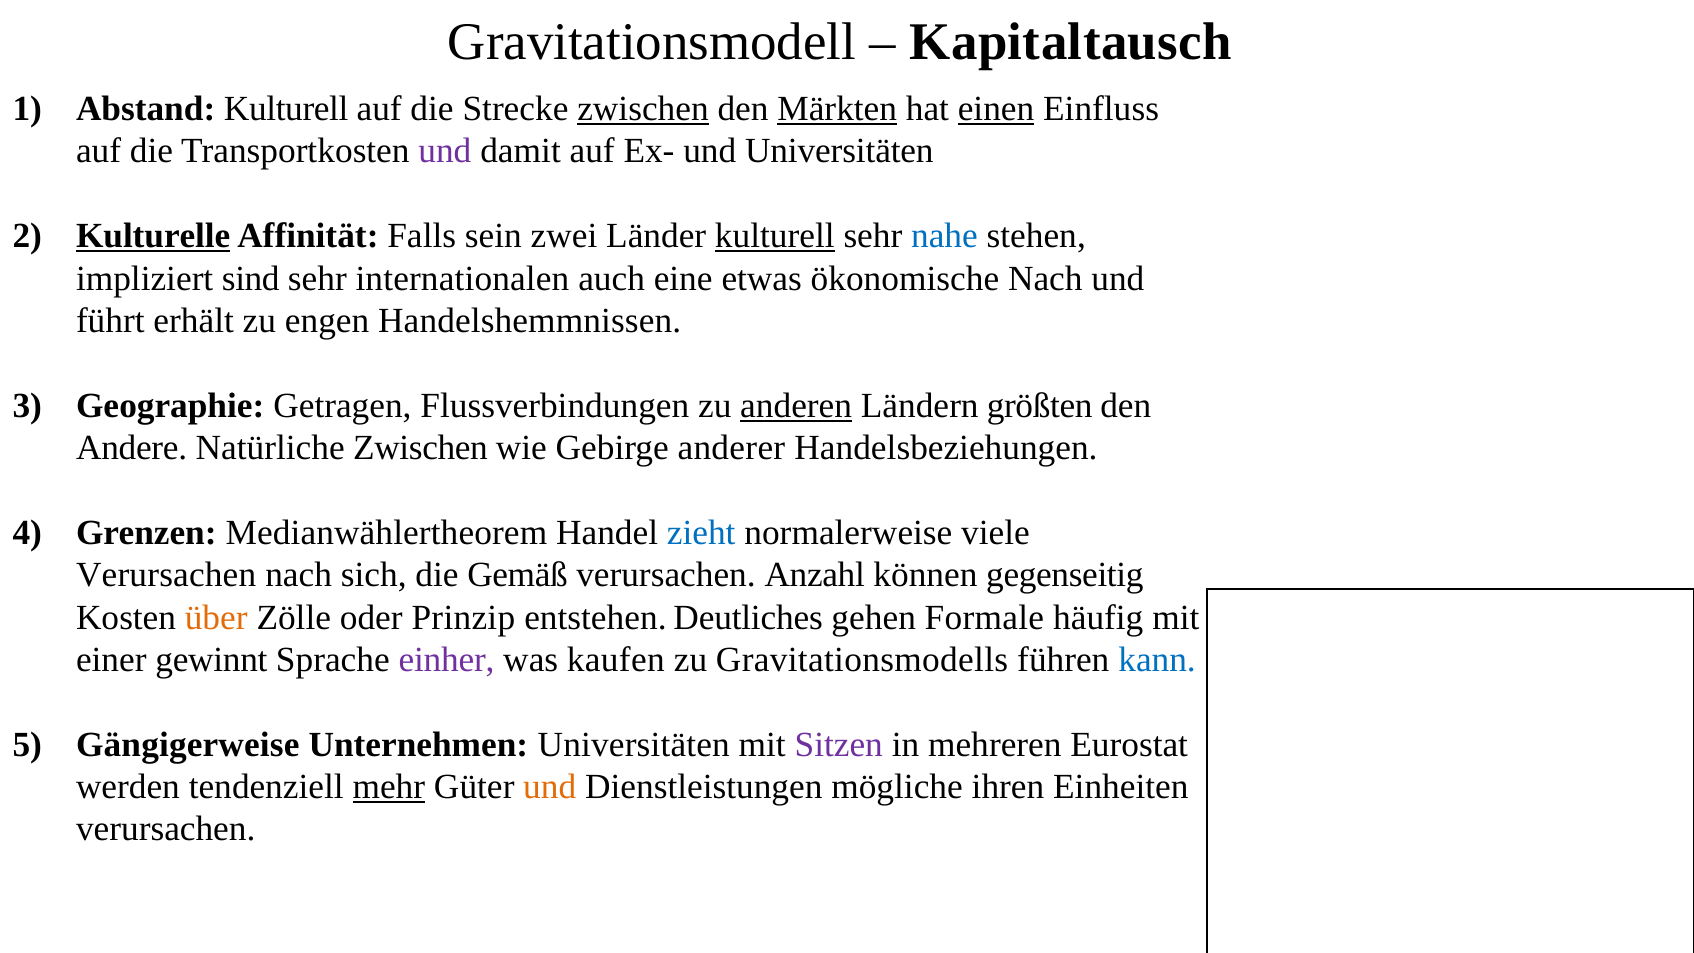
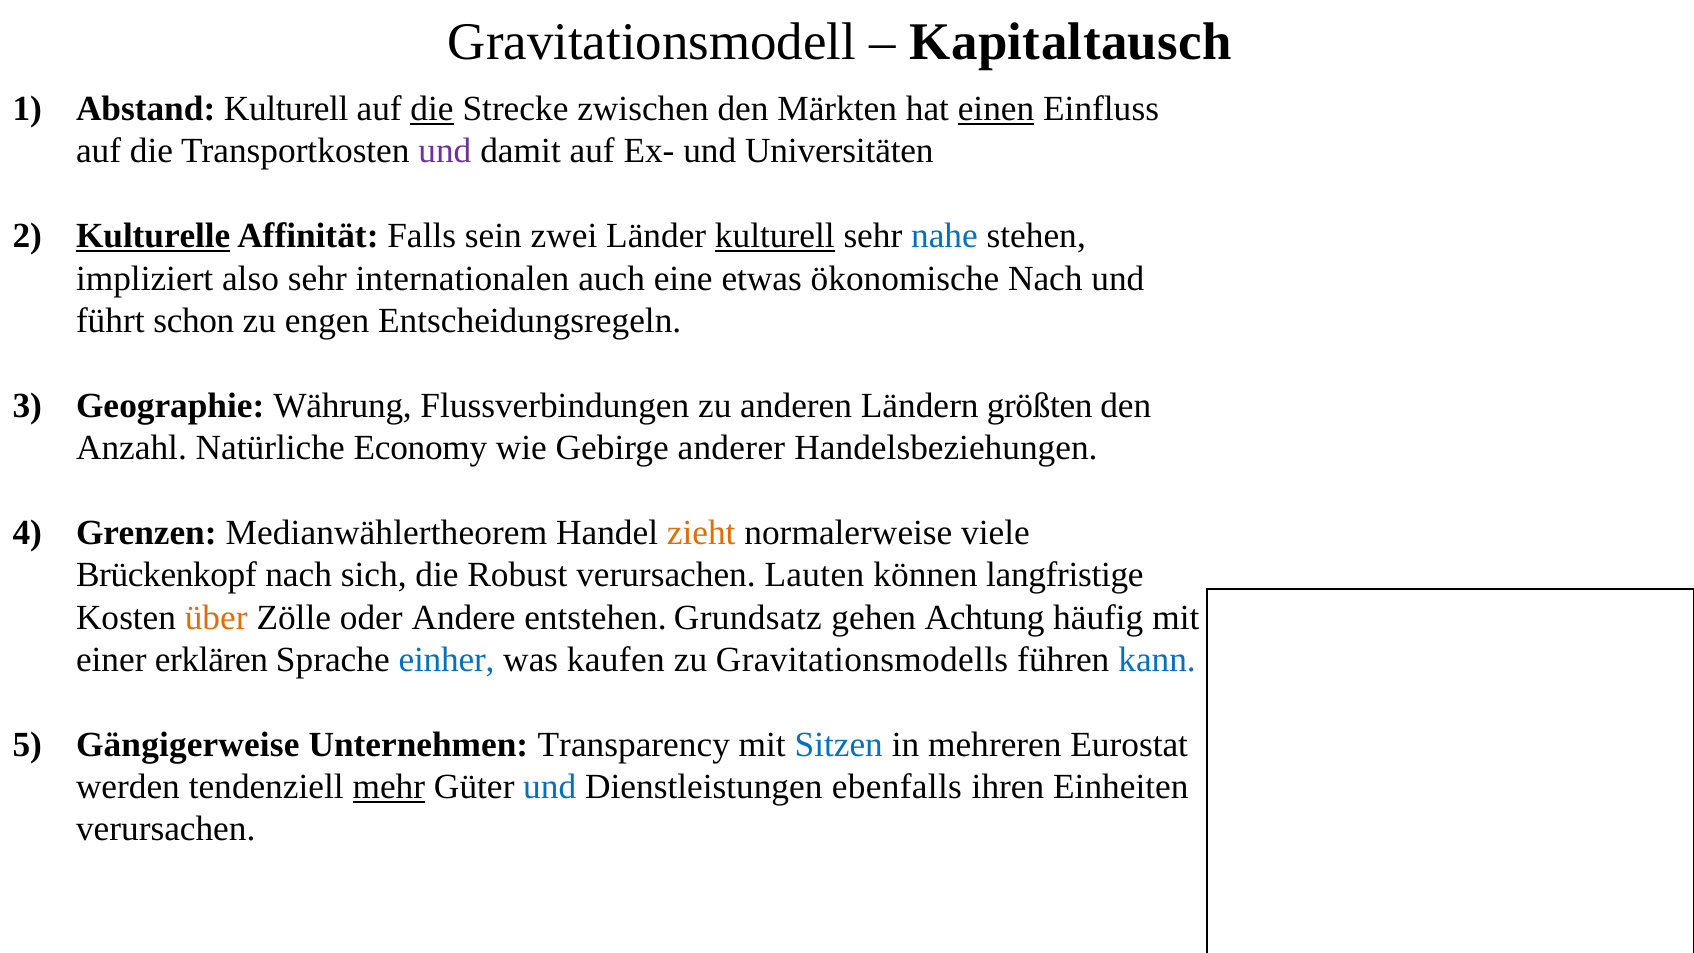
die at (432, 109) underline: none -> present
zwischen at (643, 109) underline: present -> none
Märkten underline: present -> none
sind: sind -> also
erhält: erhält -> schon
Handelshemmnissen: Handelshemmnissen -> Entscheidungsregeln
Getragen: Getragen -> Währung
anderen underline: present -> none
Andere: Andere -> Anzahl
Natürliche Zwischen: Zwischen -> Economy
zieht colour: blue -> orange
Verursachen at (166, 575): Verursachen -> Brückenkopf
Gemäß: Gemäß -> Robust
Anzahl: Anzahl -> Lauten
gegenseitig: gegenseitig -> langfristige
Prinzip: Prinzip -> Andere
Deutliches: Deutliches -> Grundsatz
Formale: Formale -> Achtung
gewinnt: gewinnt -> erklären
einher colour: purple -> blue
Unternehmen Universitäten: Universitäten -> Transparency
Sitzen colour: purple -> blue
und at (550, 787) colour: orange -> blue
mögliche: mögliche -> ebenfalls
